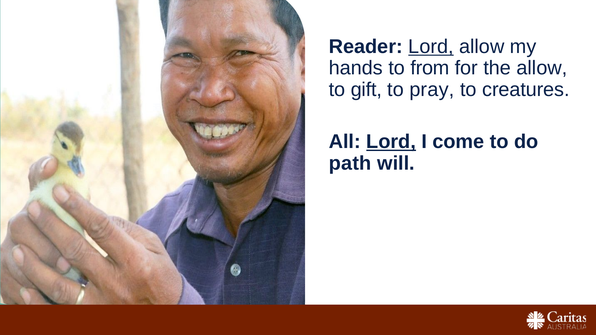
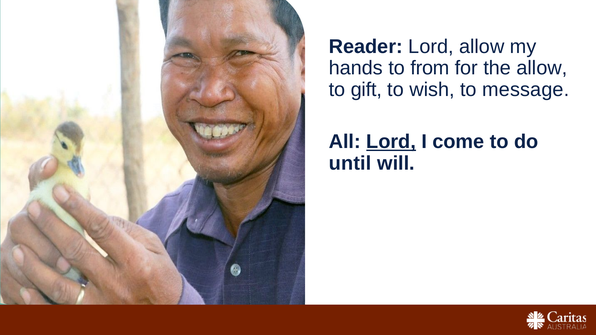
Lord at (431, 47) underline: present -> none
pray: pray -> wish
creatures: creatures -> message
path: path -> until
